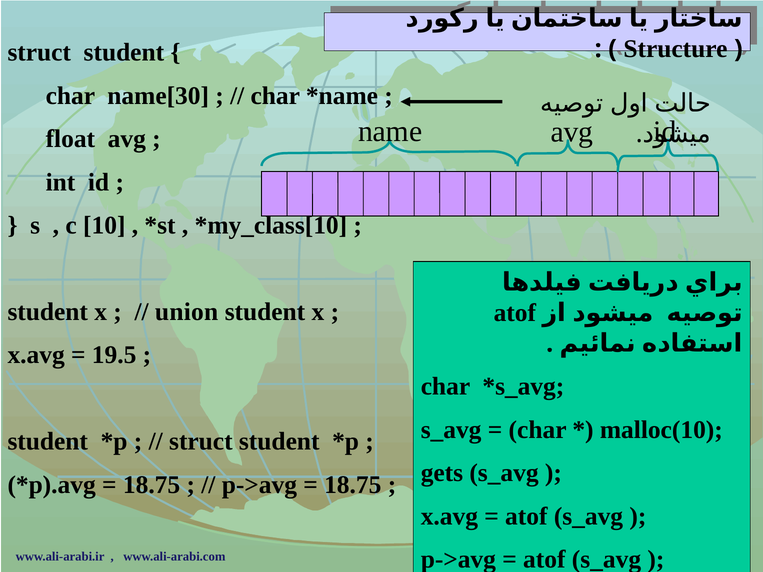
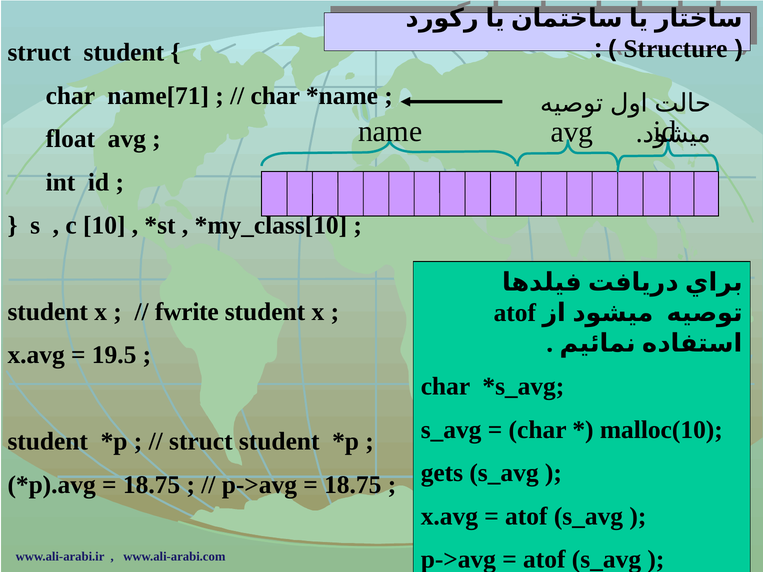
name[30: name[30 -> name[71
union: union -> fwrite
